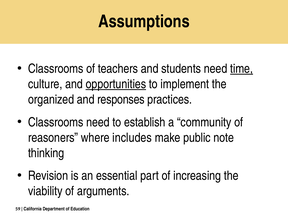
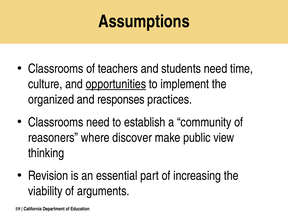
time underline: present -> none
includes: includes -> discover
note: note -> view
